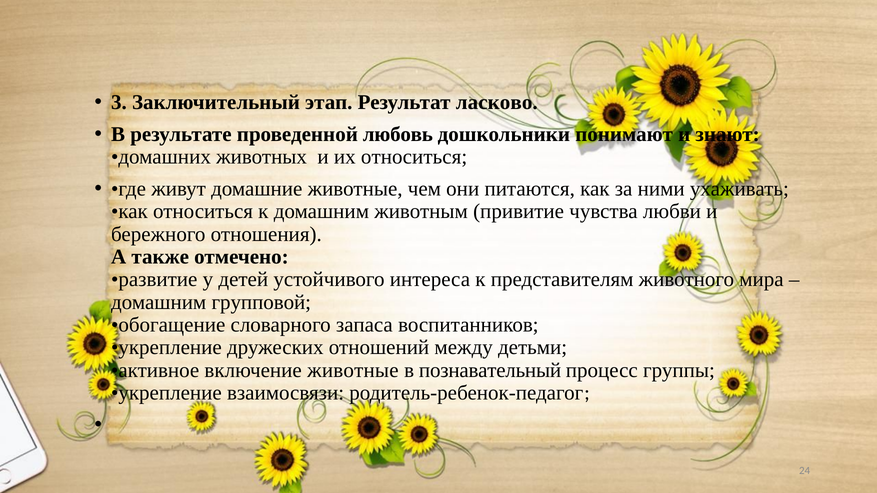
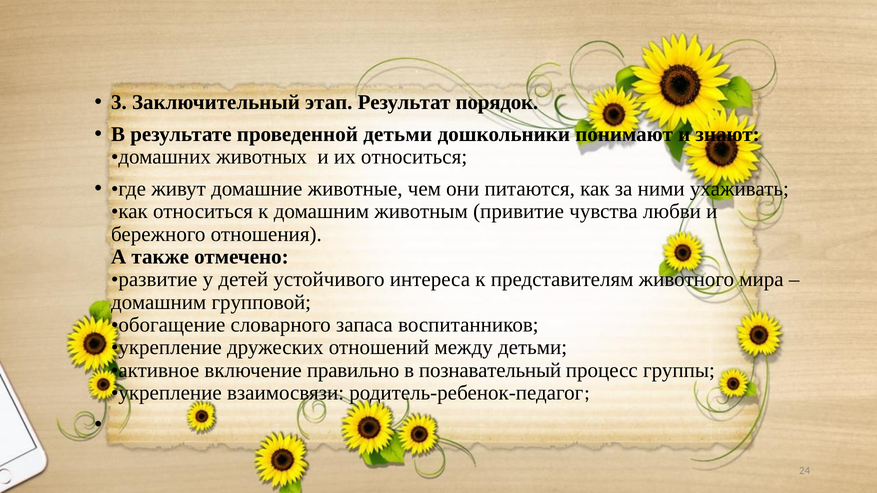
ласково: ласково -> порядок
проведенной любовь: любовь -> детьми
включение животные: животные -> правильно
